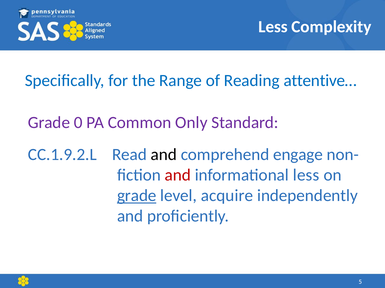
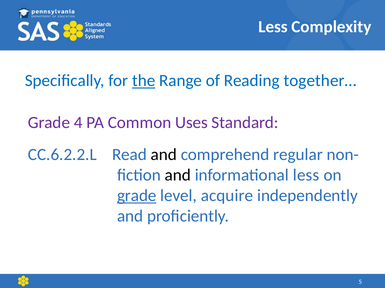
the underline: none -> present
attentive…: attentive… -> together…
0: 0 -> 4
Only: Only -> Uses
CC.1.9.2.L: CC.1.9.2.L -> CC.6.2.2.L
engage: engage -> regular
and at (178, 176) colour: red -> black
